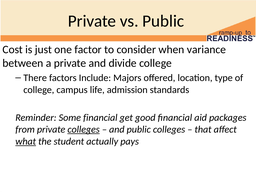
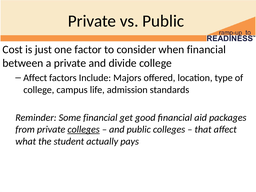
when variance: variance -> financial
There at (35, 78): There -> Affect
what underline: present -> none
